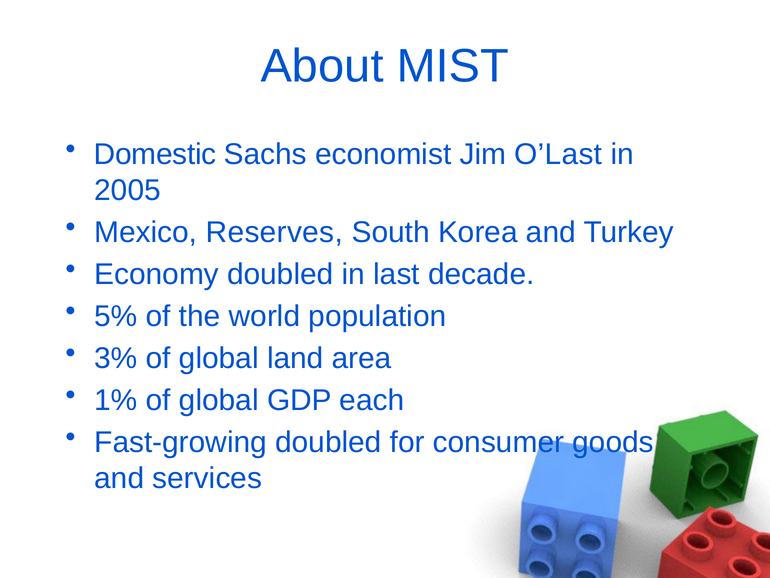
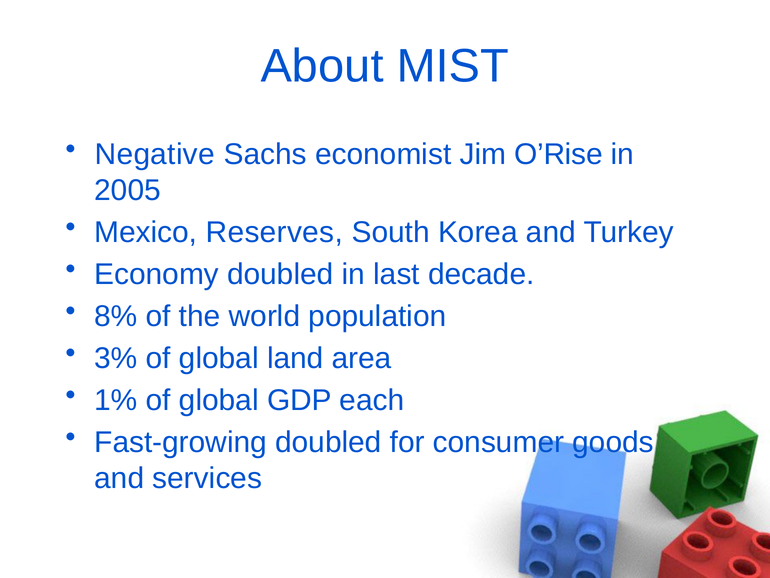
Domestic: Domestic -> Negative
O’Last: O’Last -> O’Rise
5%: 5% -> 8%
